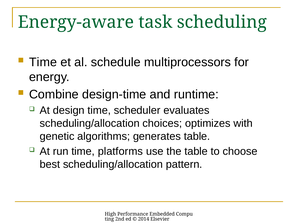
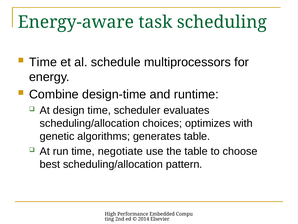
platforms: platforms -> negotiate
